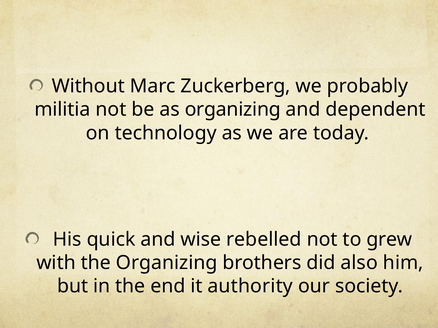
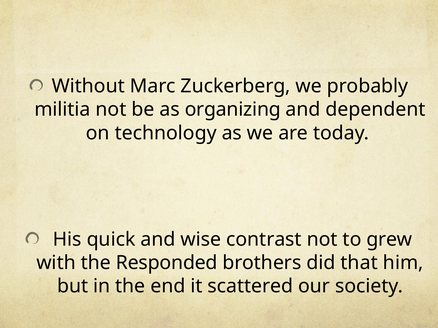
rebelled: rebelled -> contrast
the Organizing: Organizing -> Responded
also: also -> that
authority: authority -> scattered
